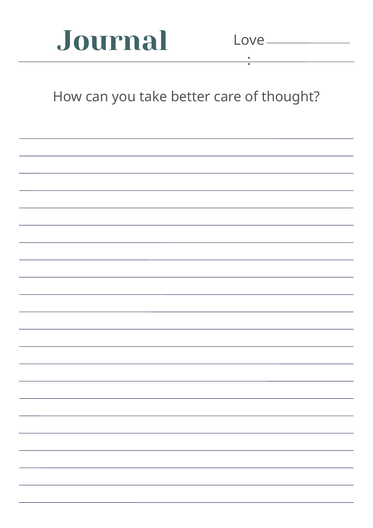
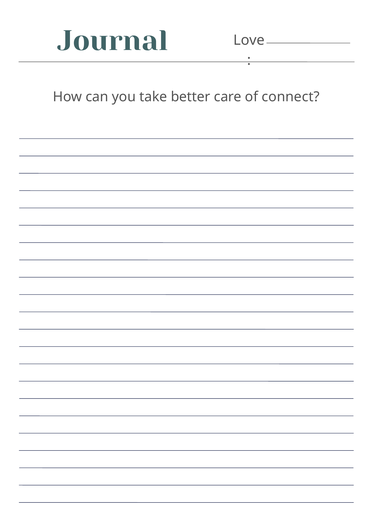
thought: thought -> connect
